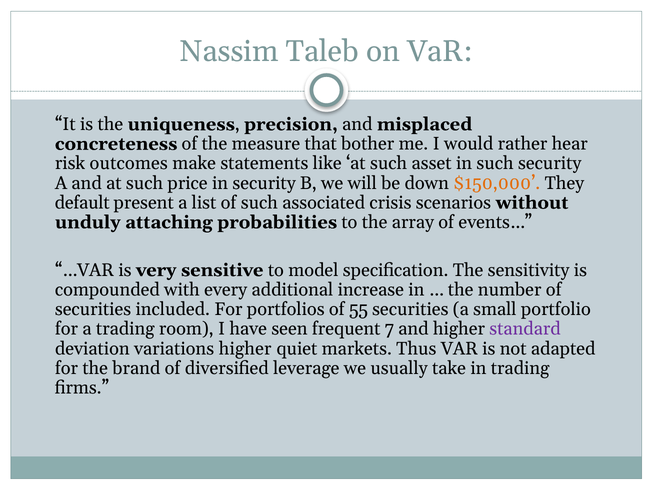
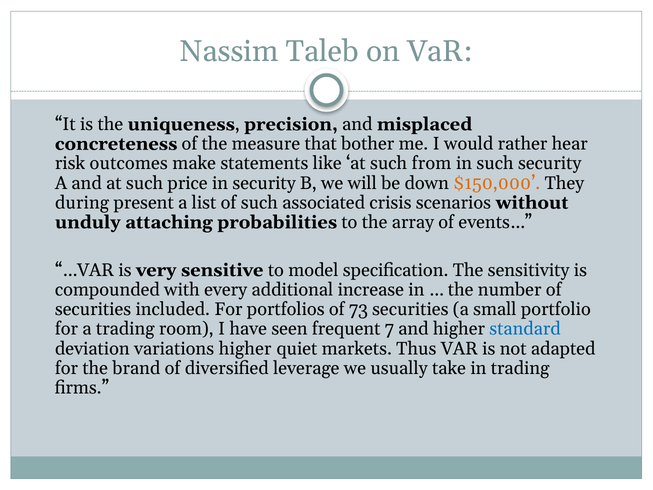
asset: asset -> from
default: default -> during
55: 55 -> 73
standard colour: purple -> blue
